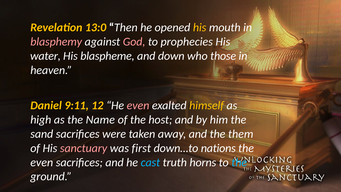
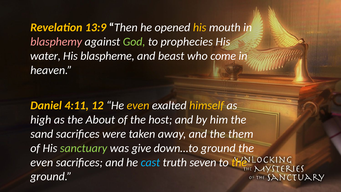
13:0: 13:0 -> 13:9
God colour: pink -> light green
down: down -> beast
those: those -> come
9:11: 9:11 -> 4:11
even at (138, 105) colour: pink -> yellow
Name: Name -> About
sanctuary colour: pink -> light green
first: first -> give
down…to nations: nations -> ground
horns: horns -> seven
the at (239, 162) colour: light blue -> yellow
